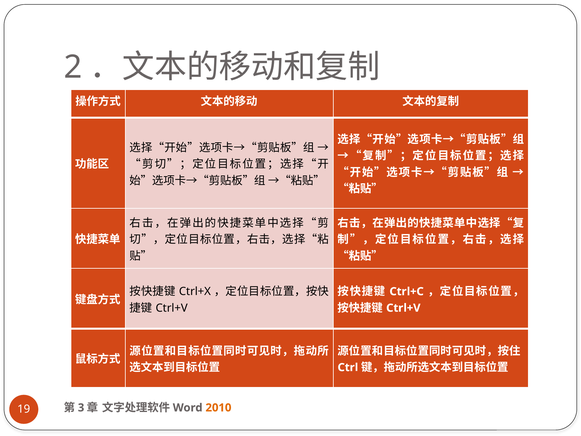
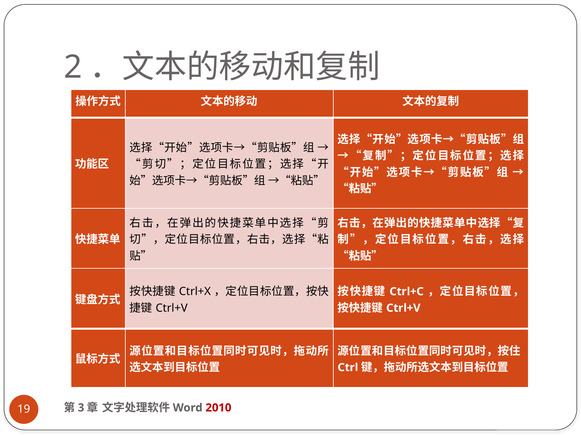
2010 colour: orange -> red
